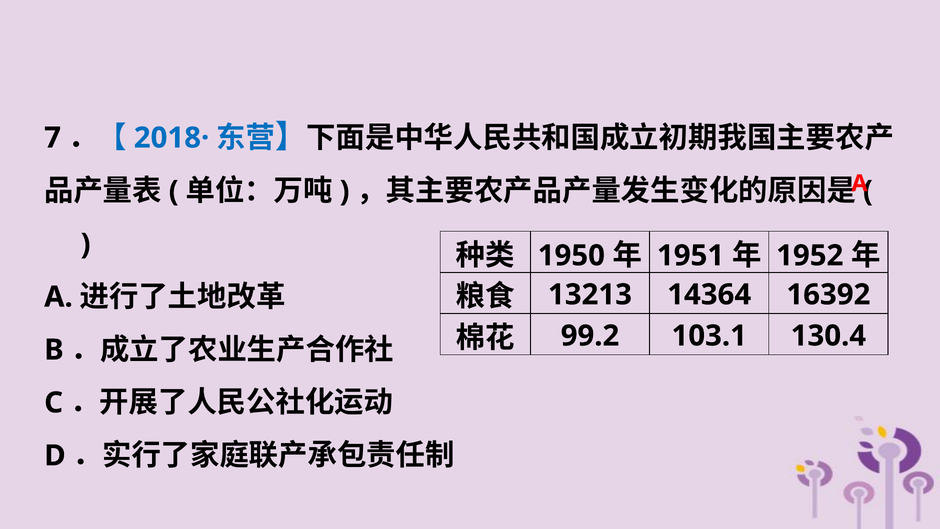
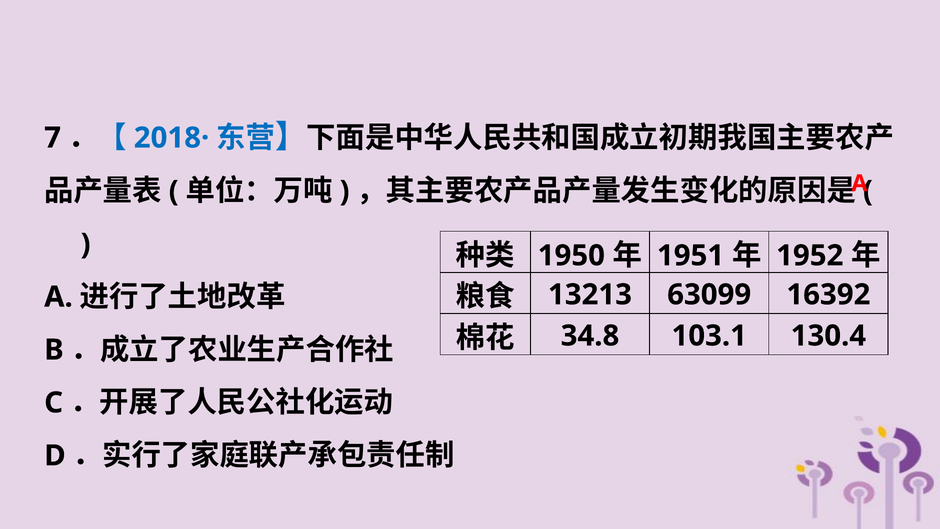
14364: 14364 -> 63099
99.2: 99.2 -> 34.8
